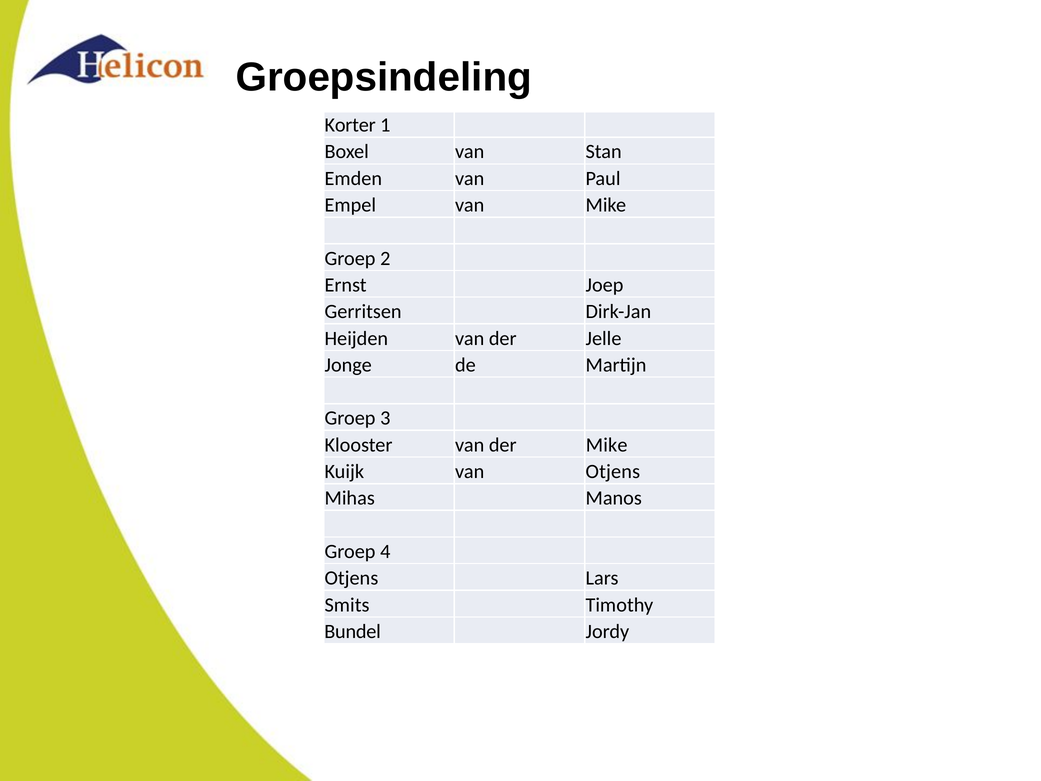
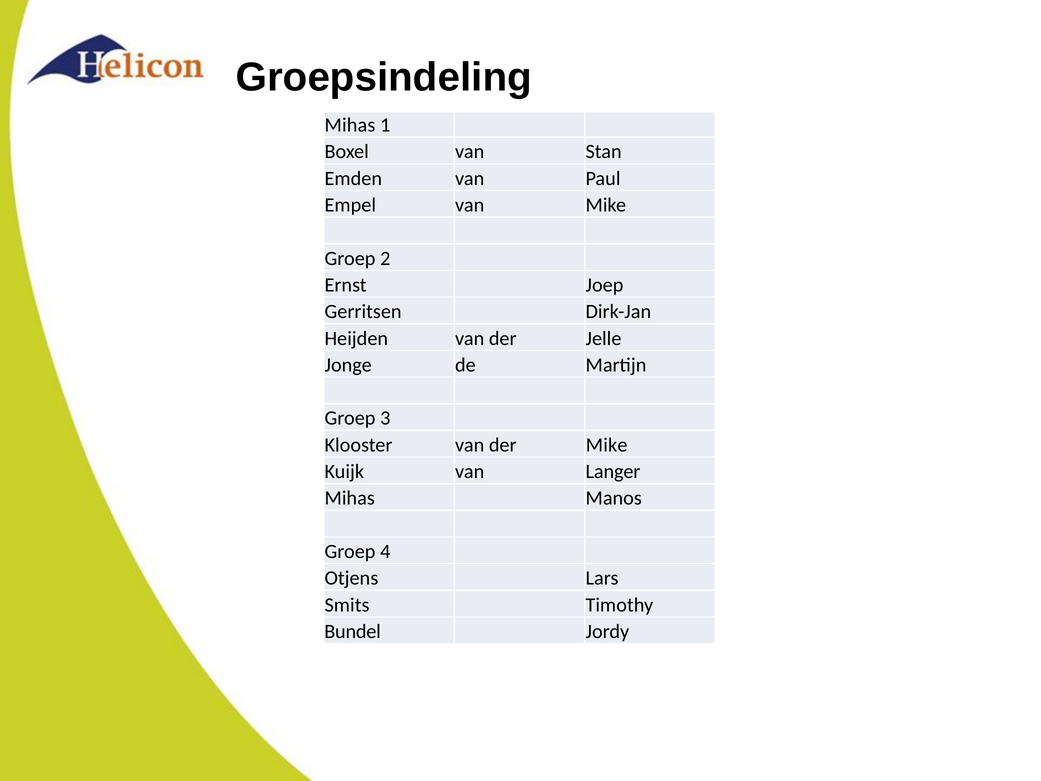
Korter at (350, 125): Korter -> Mihas
van Otjens: Otjens -> Langer
